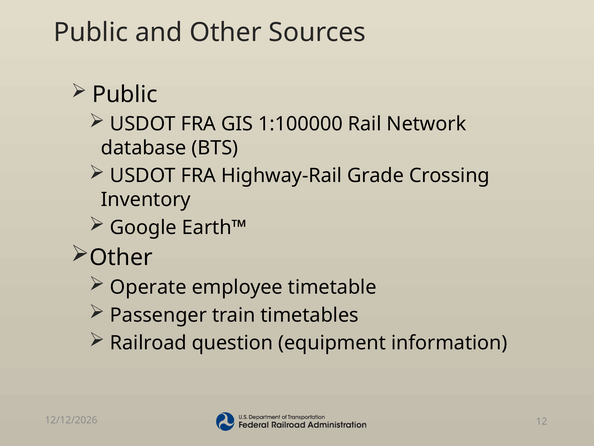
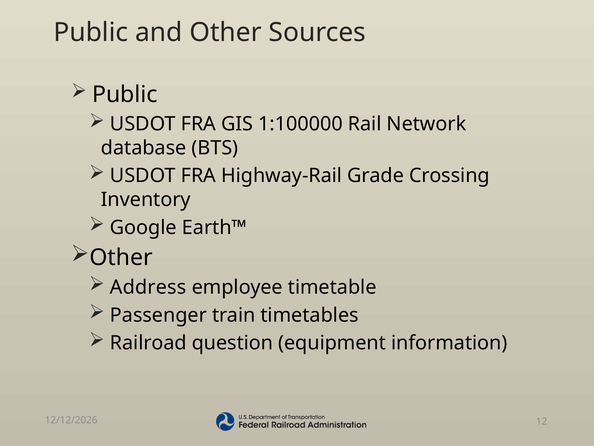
Operate: Operate -> Address
